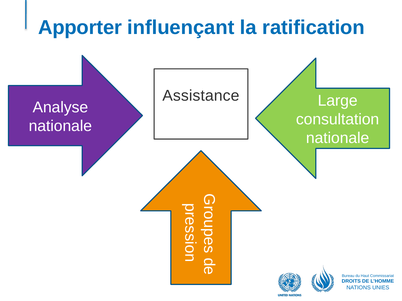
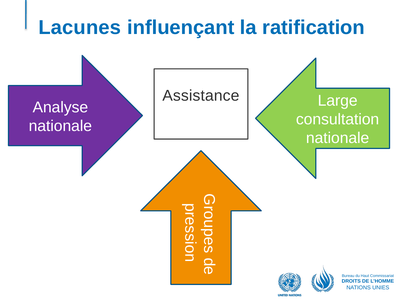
Apporter: Apporter -> Lacunes
